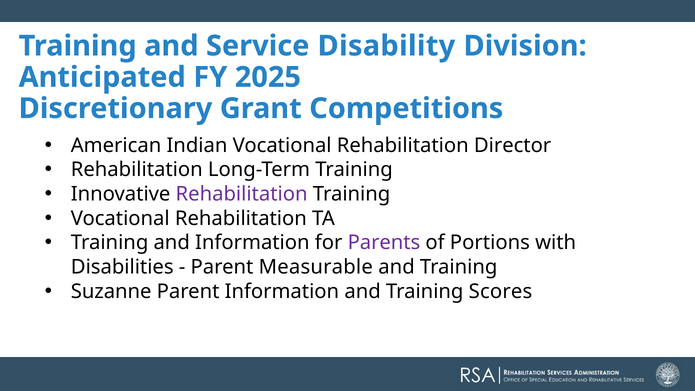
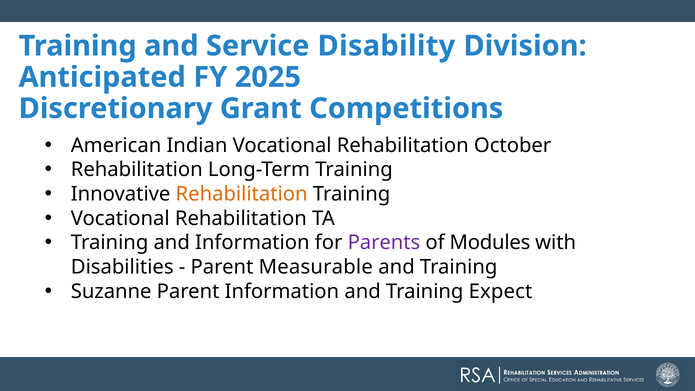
Director: Director -> October
Rehabilitation at (242, 194) colour: purple -> orange
Portions: Portions -> Modules
Scores: Scores -> Expect
